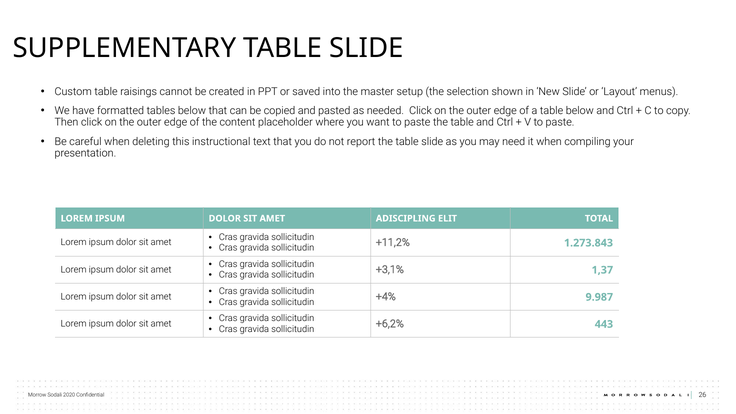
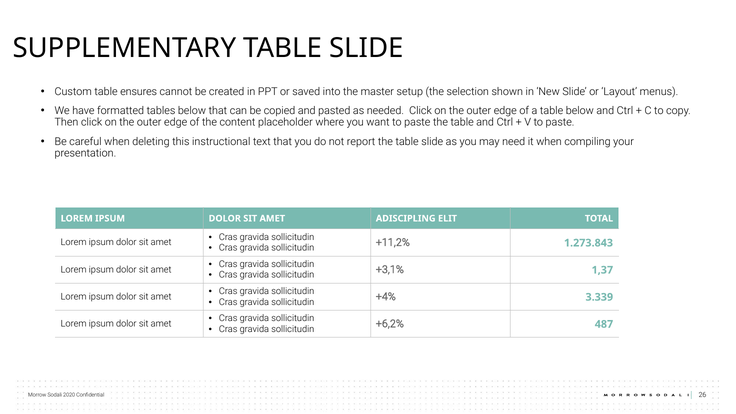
raisings: raisings -> ensures
9.987: 9.987 -> 3.339
443: 443 -> 487
